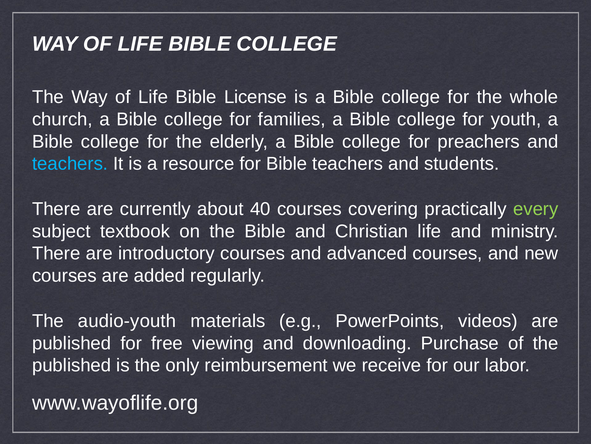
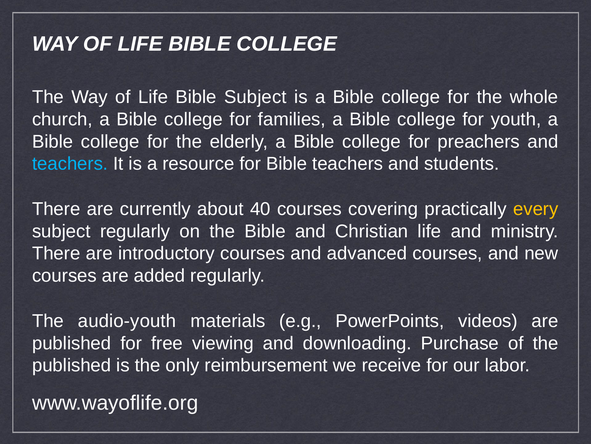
Bible License: License -> Subject
every colour: light green -> yellow
subject textbook: textbook -> regularly
